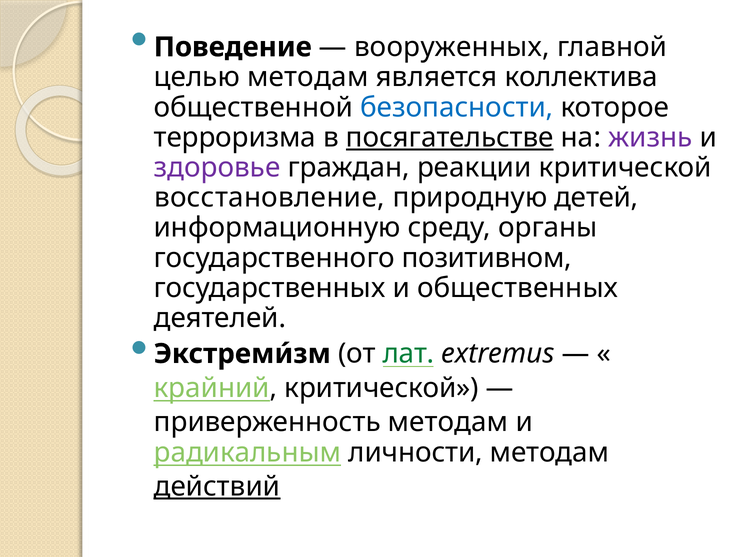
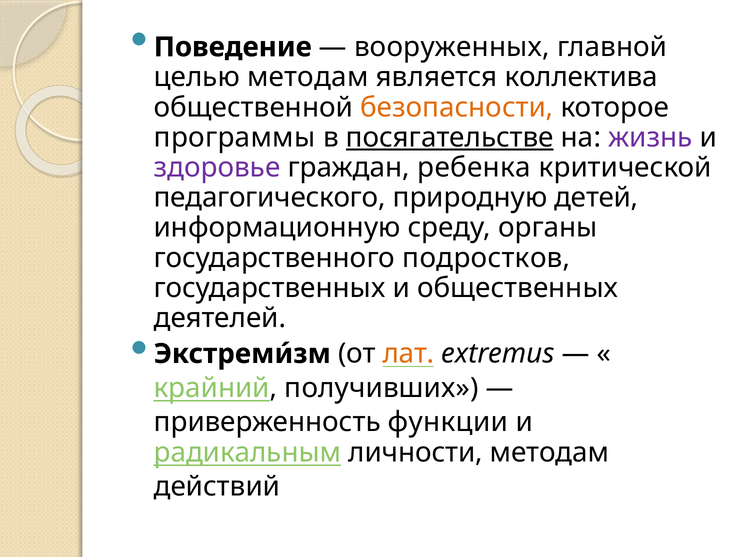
безопасности colour: blue -> orange
терроризма: терроризма -> программы
реакции: реакции -> ребенка
восстановление: восстановление -> педагогического
позитивном: позитивном -> подростков
лат colour: green -> orange
крайний критической: критической -> получивших
приверженность методам: методам -> функции
действий underline: present -> none
